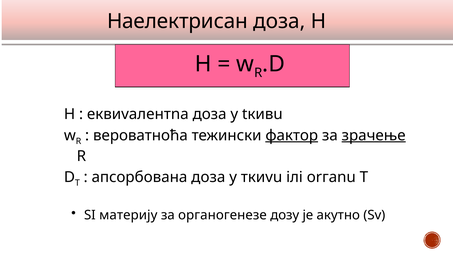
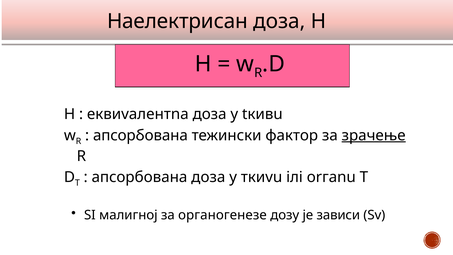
вероватноћа at (140, 135): вероватноћа -> апсорбoвaнa
фактор underline: present -> none
материју: материју -> малигној
акутно: акутно -> зависи
